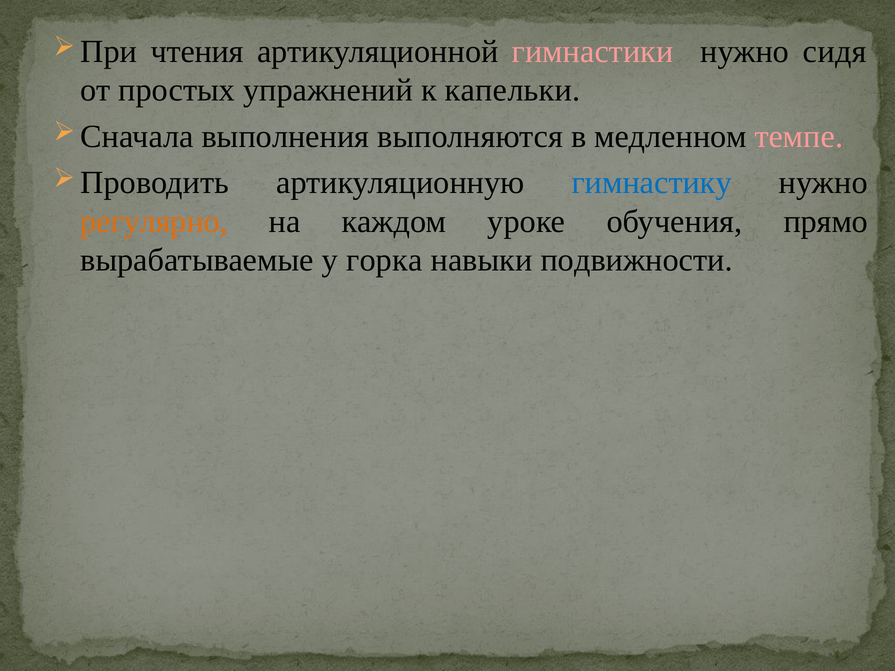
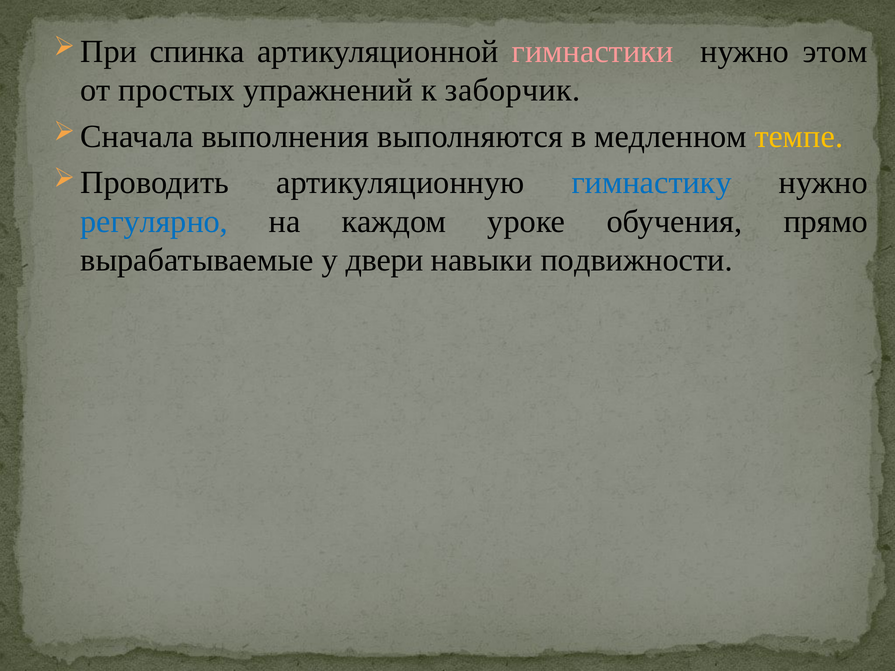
чтения: чтения -> спинка
сидя: сидя -> этом
капельки: капельки -> заборчик
темпе colour: pink -> yellow
регулярно colour: orange -> blue
горка: горка -> двери
